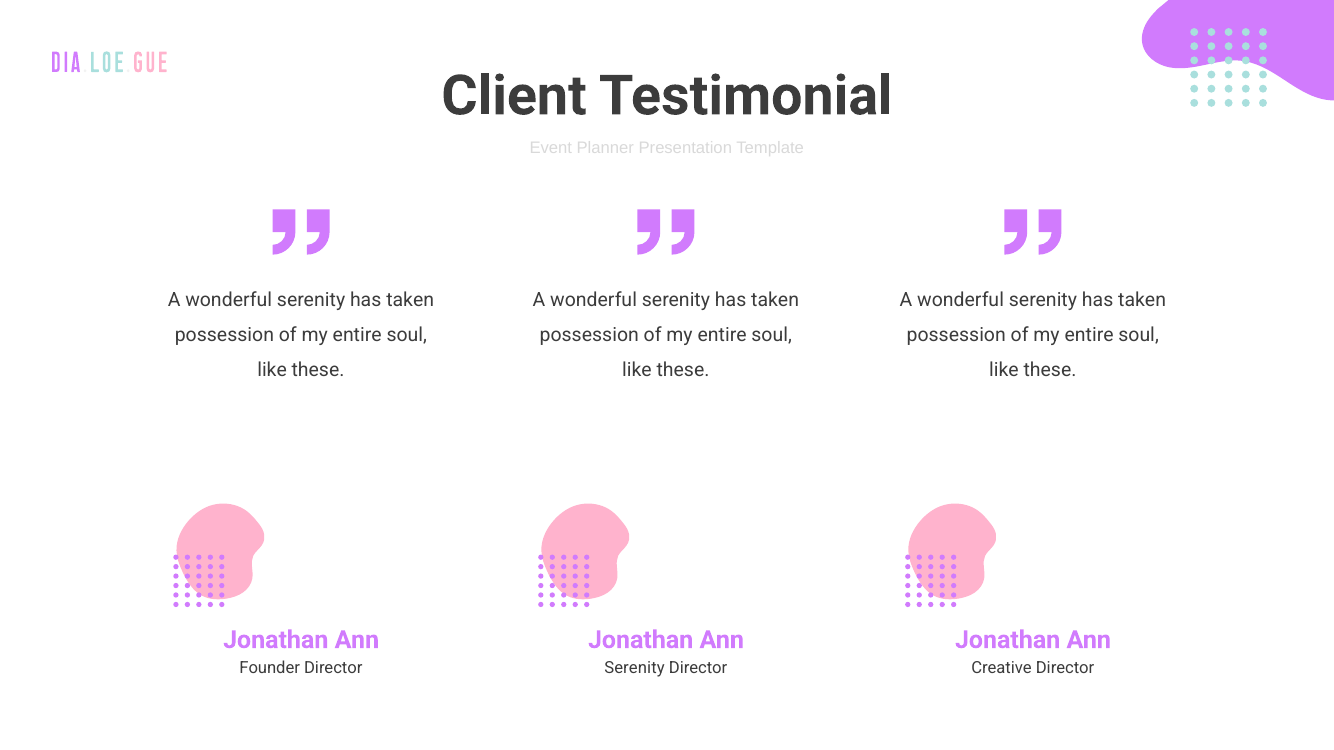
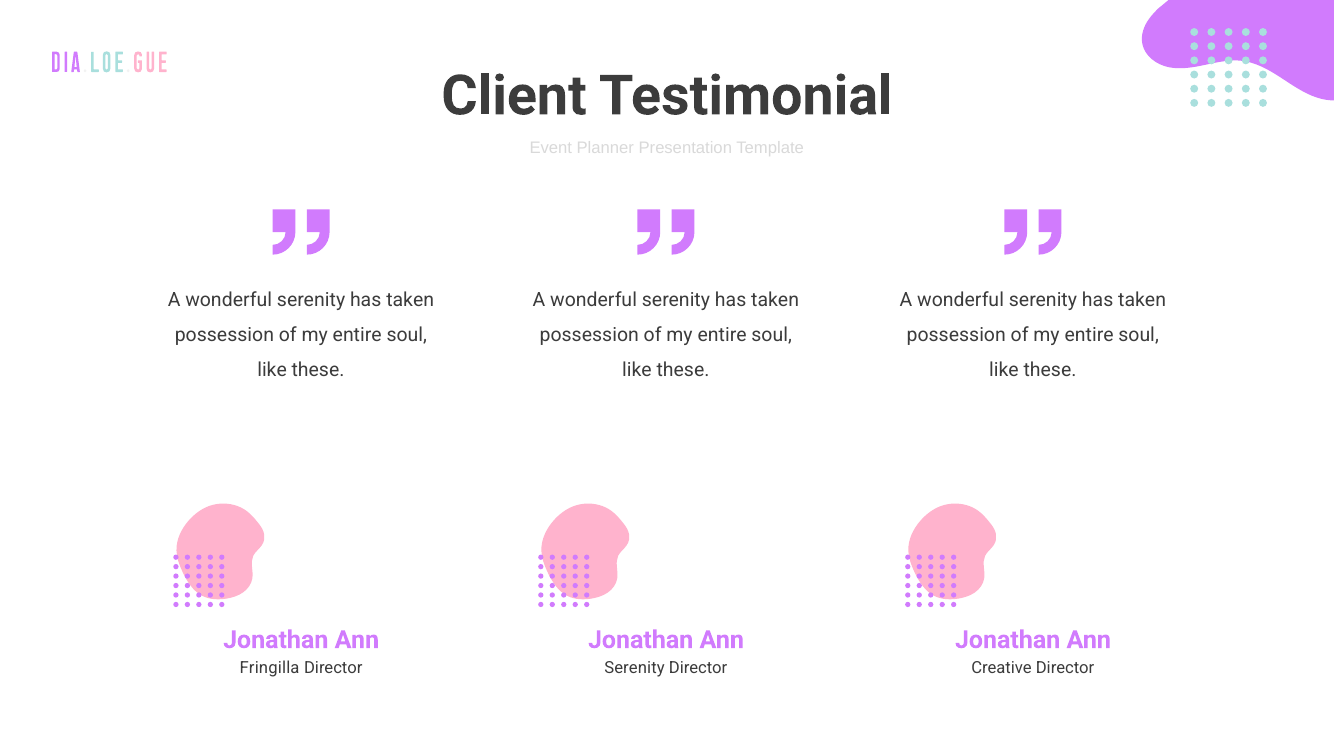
Founder: Founder -> Fringilla
